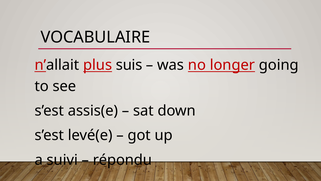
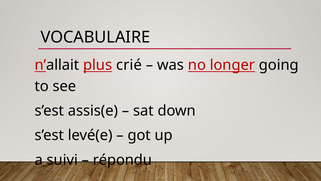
suis: suis -> crié
